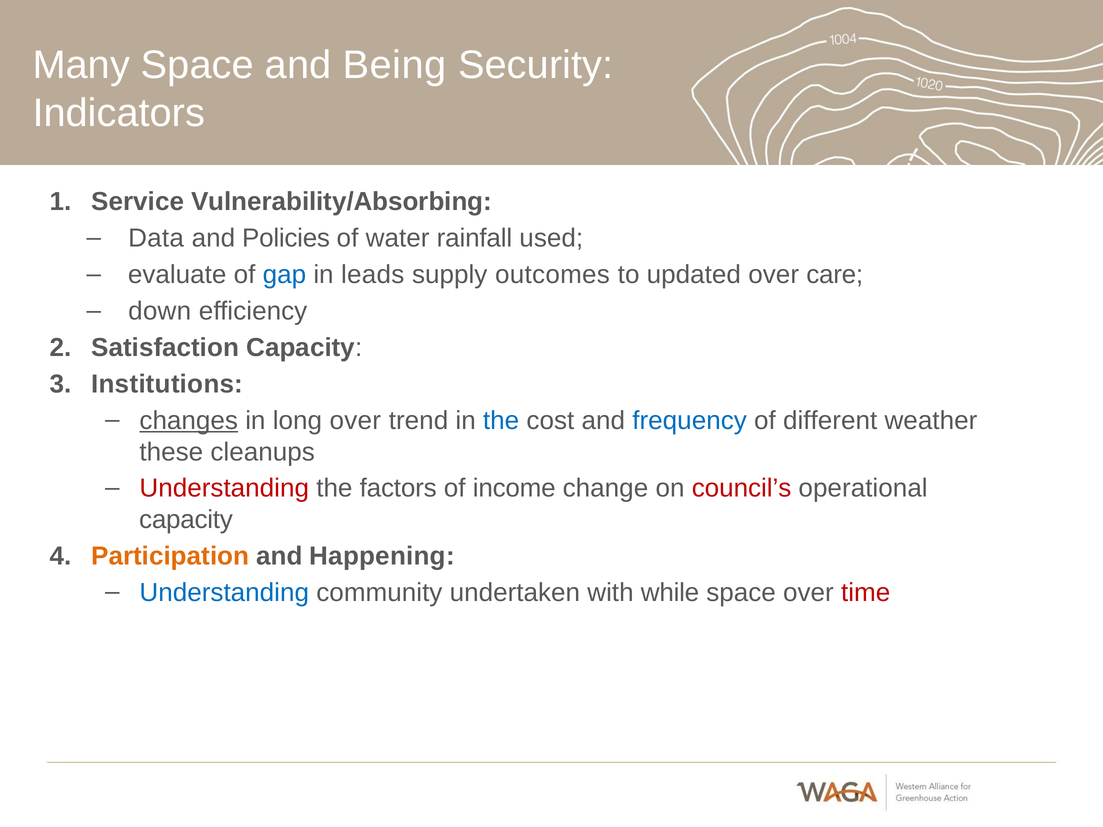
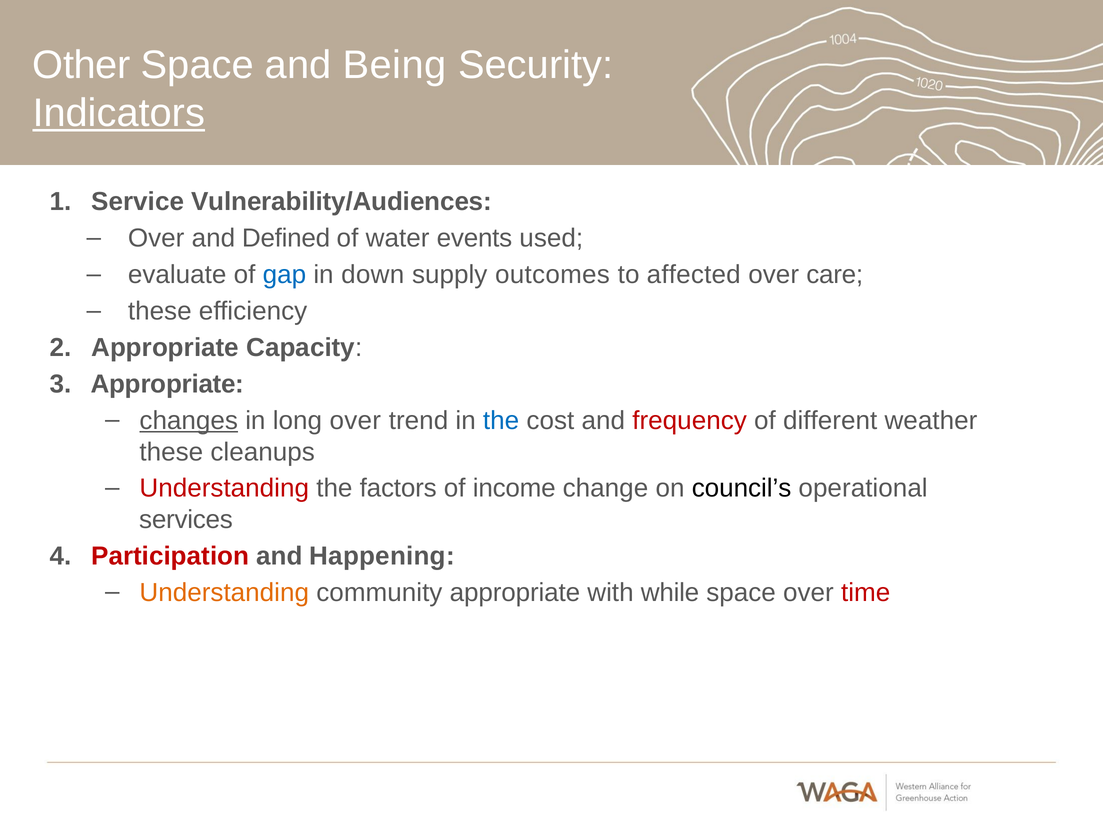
Many: Many -> Other
Indicators underline: none -> present
Vulnerability/Absorbing: Vulnerability/Absorbing -> Vulnerability/Audiences
Data at (156, 238): Data -> Over
Policies: Policies -> Defined
rainfall: rainfall -> events
leads: leads -> down
updated: updated -> affected
down at (160, 311): down -> these
Satisfaction at (165, 348): Satisfaction -> Appropriate
Institutions at (167, 384): Institutions -> Appropriate
frequency colour: blue -> red
council’s colour: red -> black
capacity at (186, 520): capacity -> services
Participation colour: orange -> red
Understanding at (224, 593) colour: blue -> orange
community undertaken: undertaken -> appropriate
